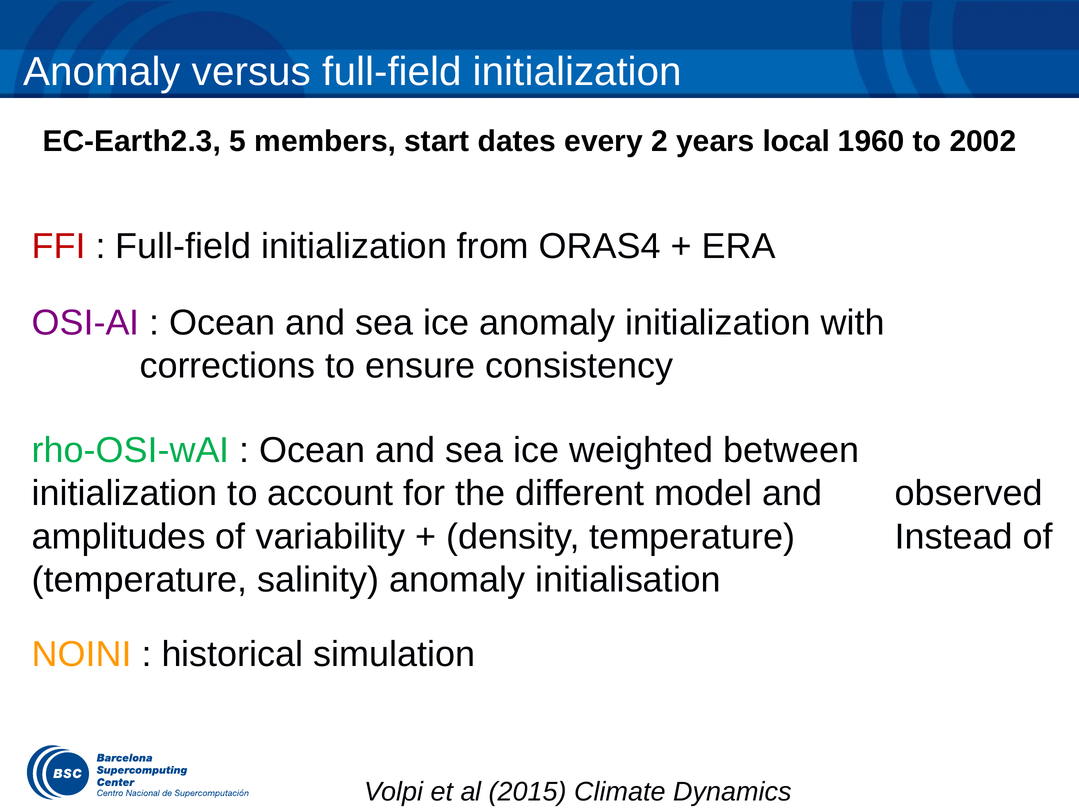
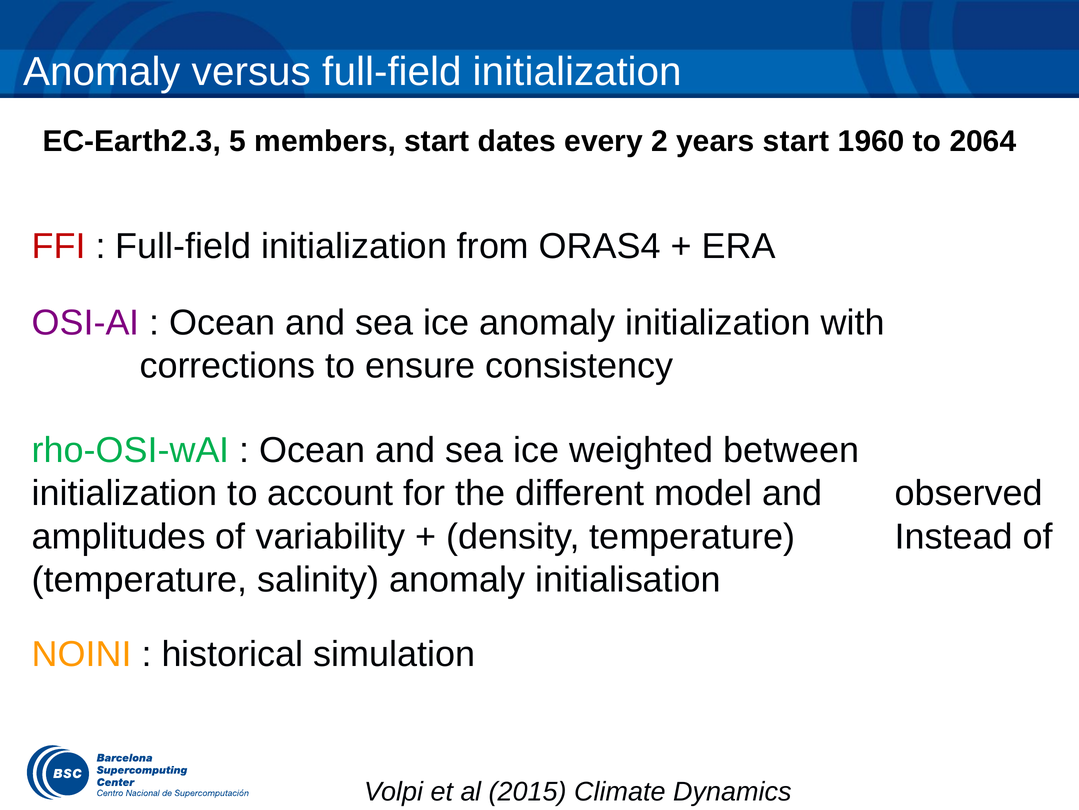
years local: local -> start
2002: 2002 -> 2064
